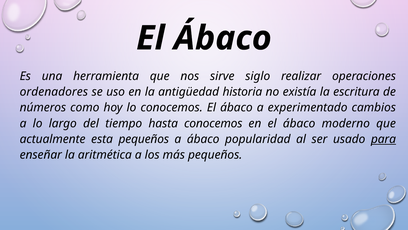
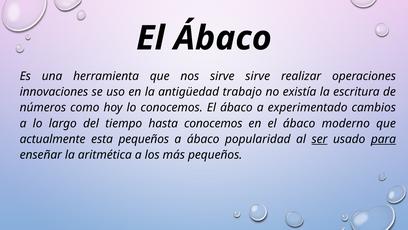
sirve siglo: siglo -> sirve
ordenadores: ordenadores -> innovaciones
historia: historia -> trabajo
ser underline: none -> present
